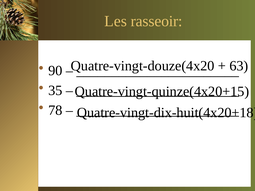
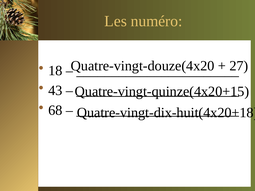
rasseoir: rasseoir -> numéro
63: 63 -> 27
90: 90 -> 18
35: 35 -> 43
78: 78 -> 68
